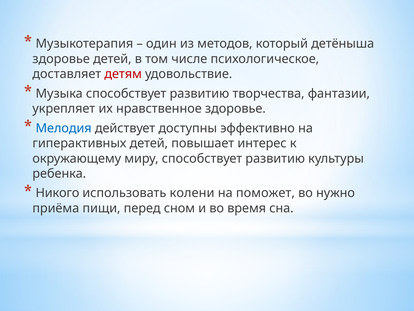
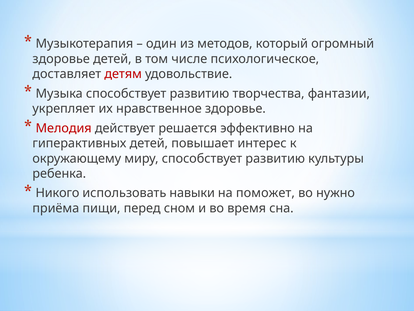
детёныша: детёныша -> огромный
Мелодия colour: blue -> red
доступны: доступны -> решается
колени: колени -> навыки
